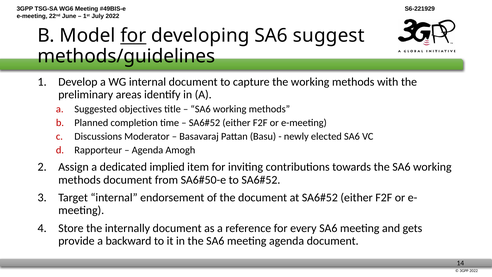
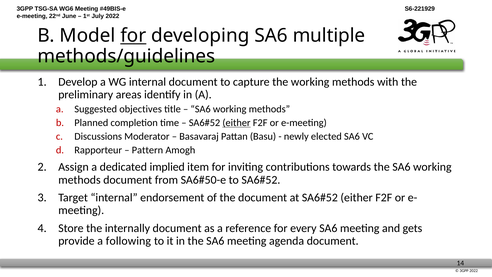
suggest: suggest -> multiple
either at (237, 123) underline: none -> present
Agenda at (147, 150): Agenda -> Pattern
backward: backward -> following
